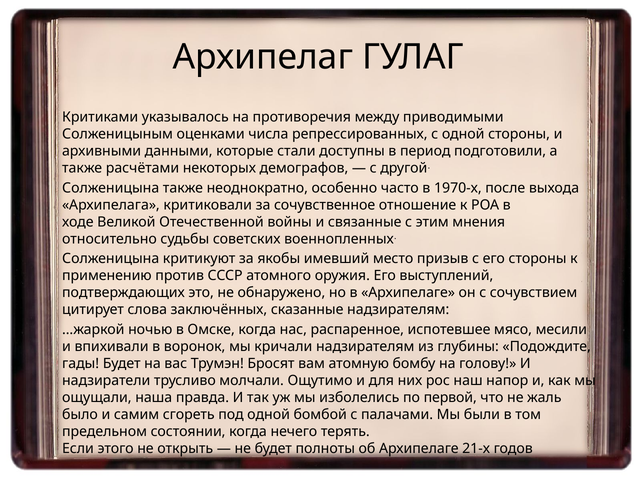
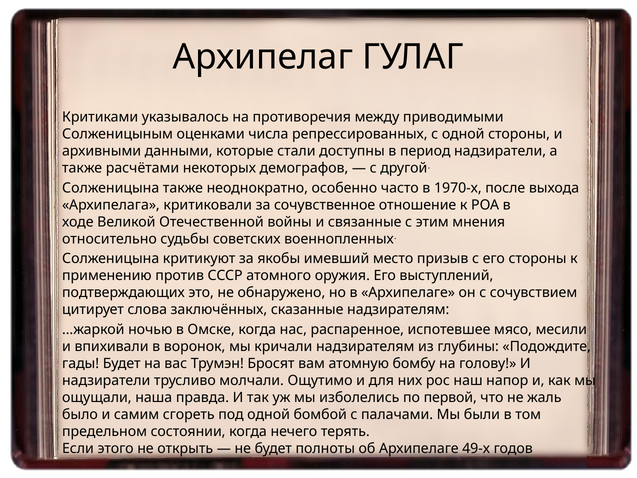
период подготовили: подготовили -> надзиратели
21-х: 21-х -> 49-х
